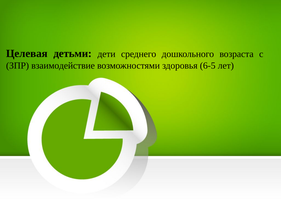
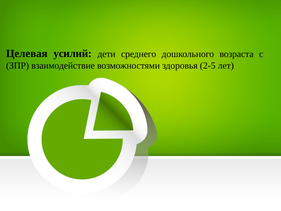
детьми: детьми -> усилий
6-5: 6-5 -> 2-5
